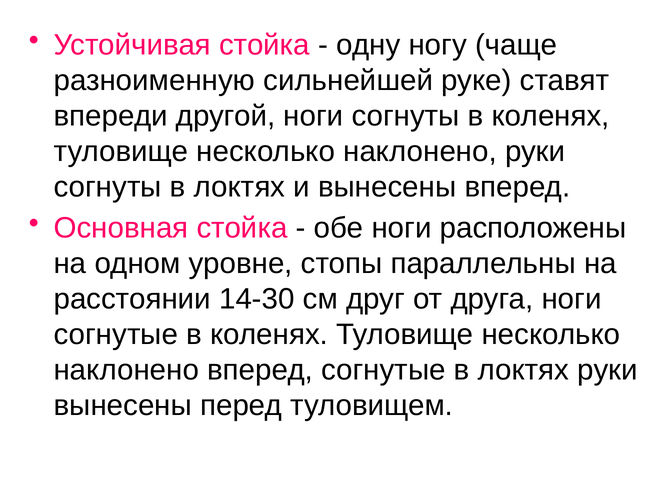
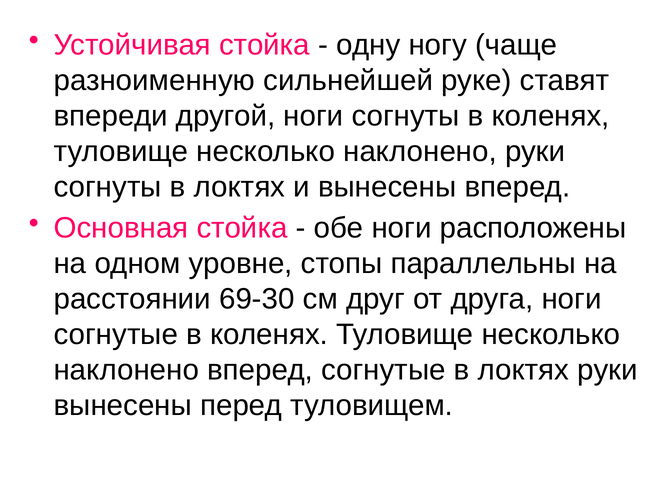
14-30: 14-30 -> 69-30
